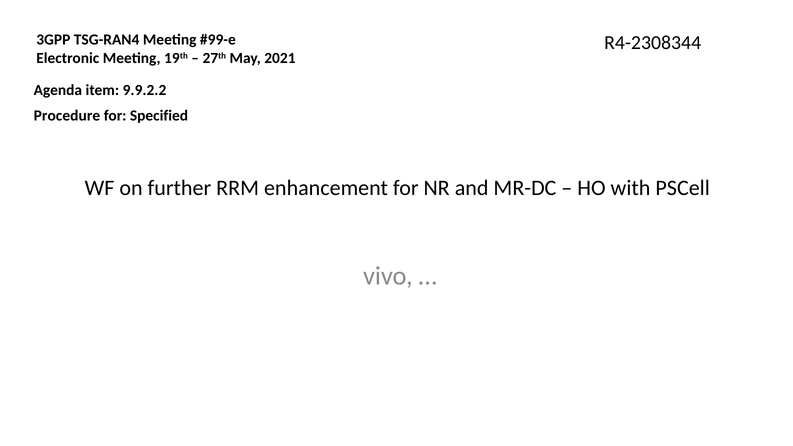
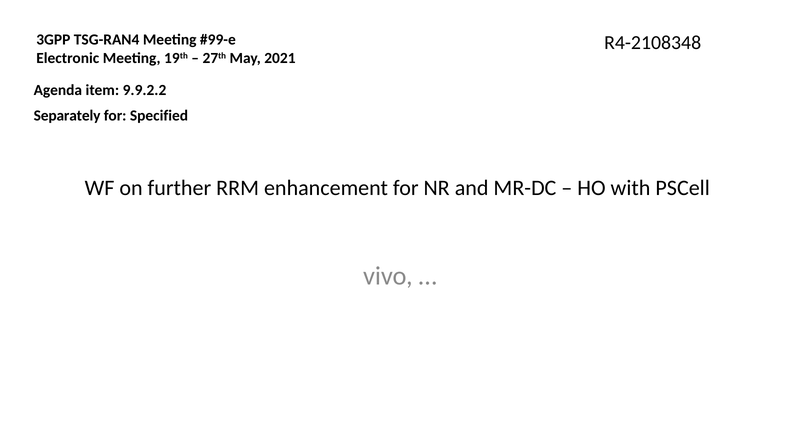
R4-2308344: R4-2308344 -> R4-2108348
Procedure: Procedure -> Separately
